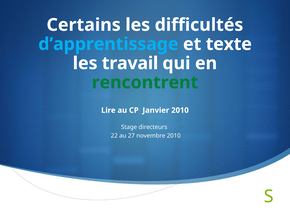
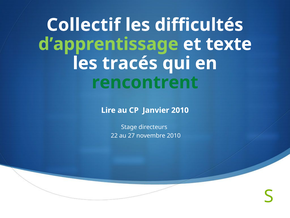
Certains: Certains -> Collectif
d’apprentissage colour: light blue -> light green
travail: travail -> tracés
